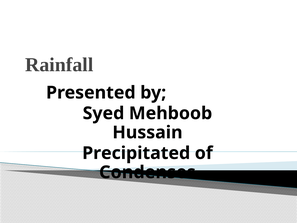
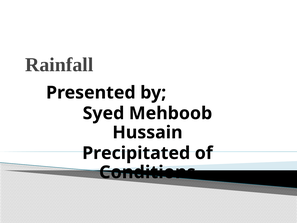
Condenses: Condenses -> Conditions
